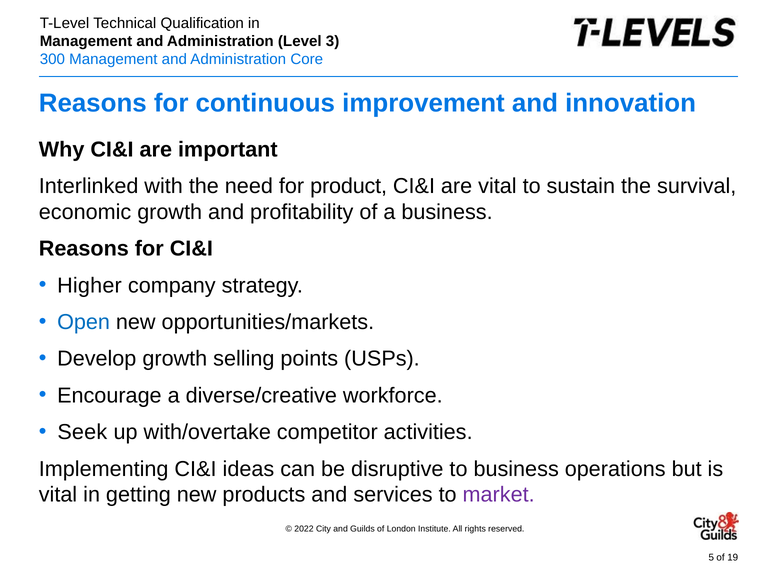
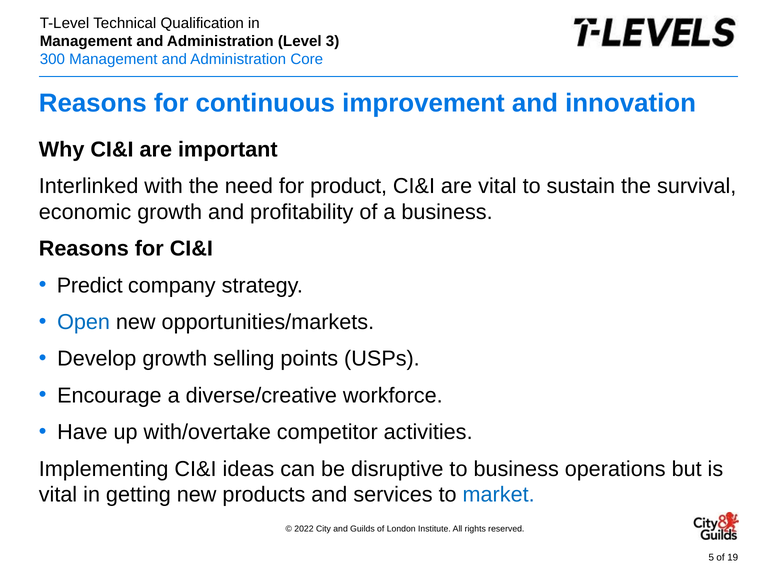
Higher: Higher -> Predict
Seek: Seek -> Have
market colour: purple -> blue
